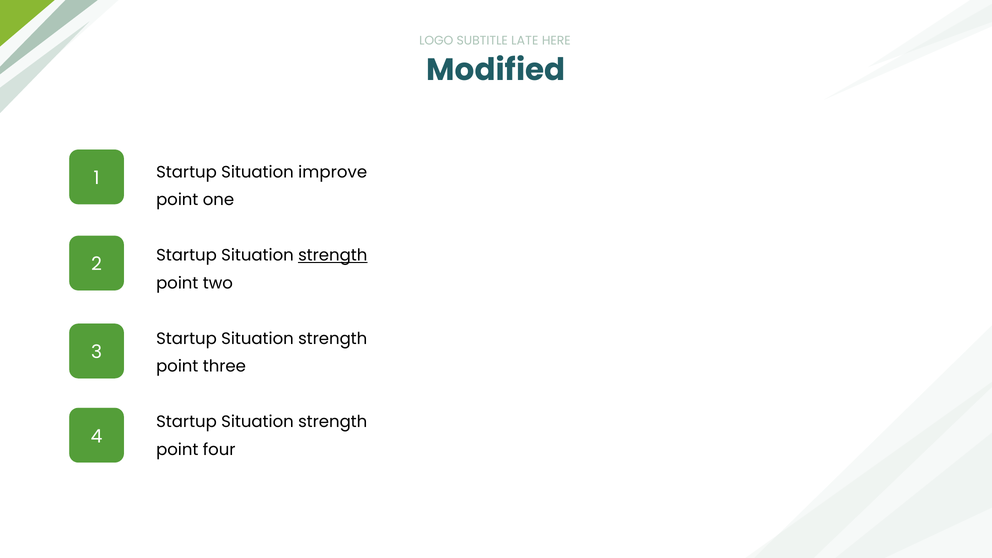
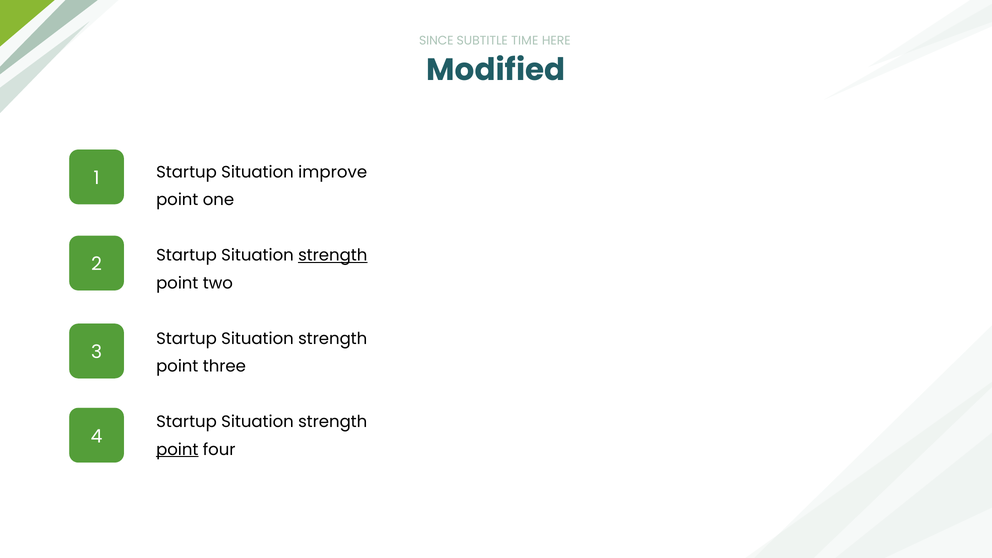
LOGO: LOGO -> SINCE
LATE: LATE -> TIME
point at (177, 450) underline: none -> present
